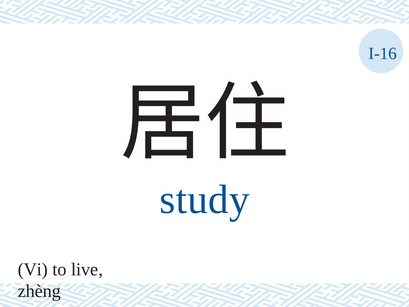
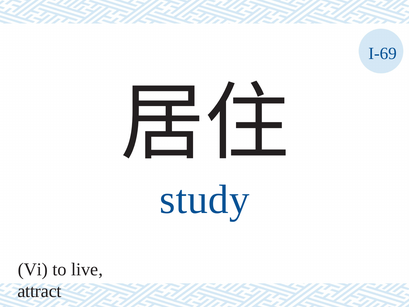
I-16: I-16 -> I-69
zhèng: zhèng -> attract
